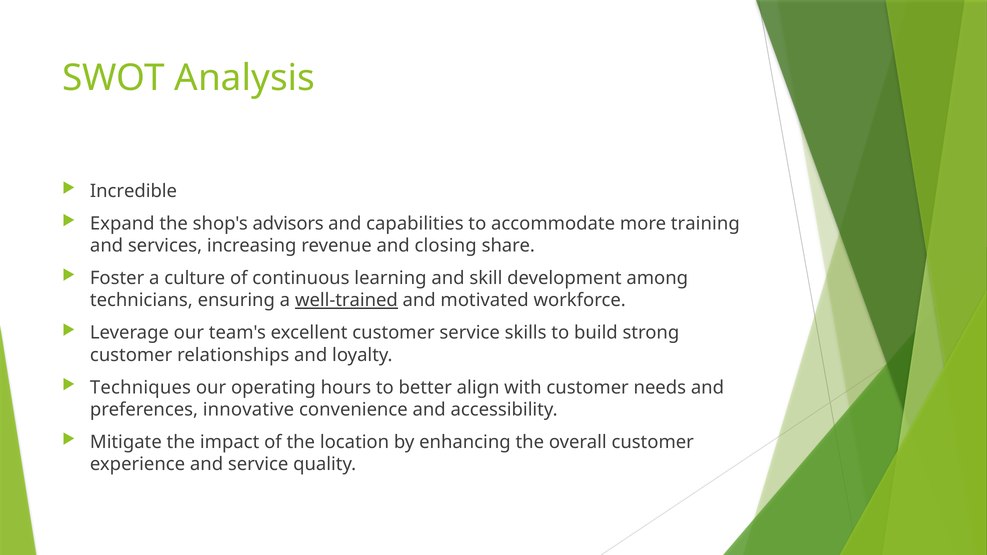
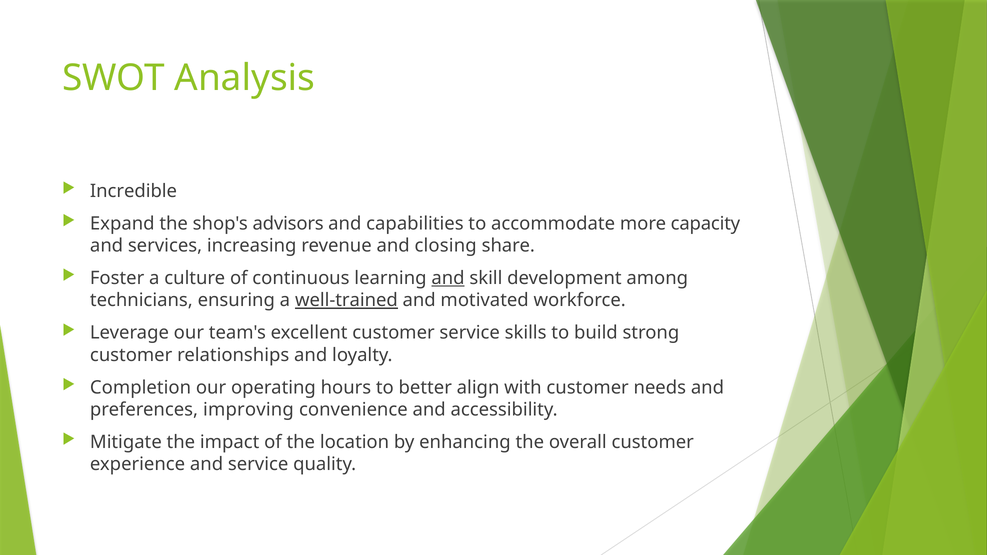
training: training -> capacity
and at (448, 278) underline: none -> present
Techniques: Techniques -> Completion
innovative: innovative -> improving
